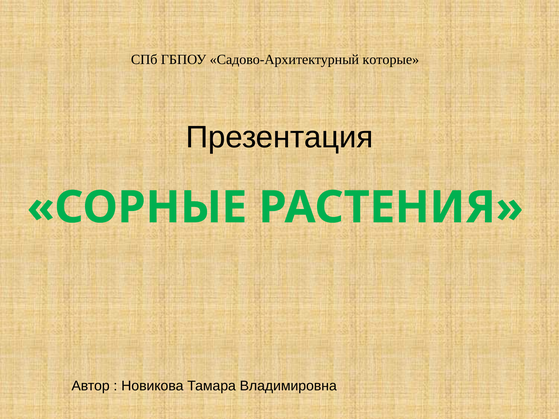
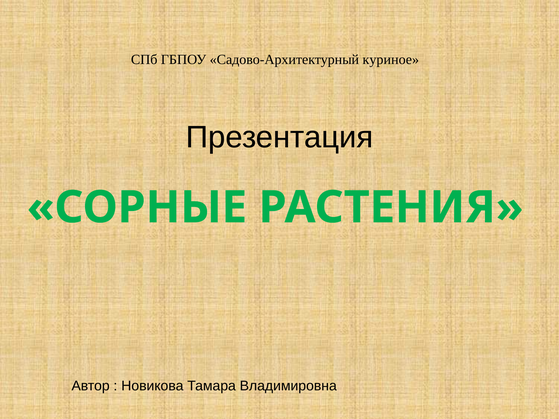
которые: которые -> куриное
